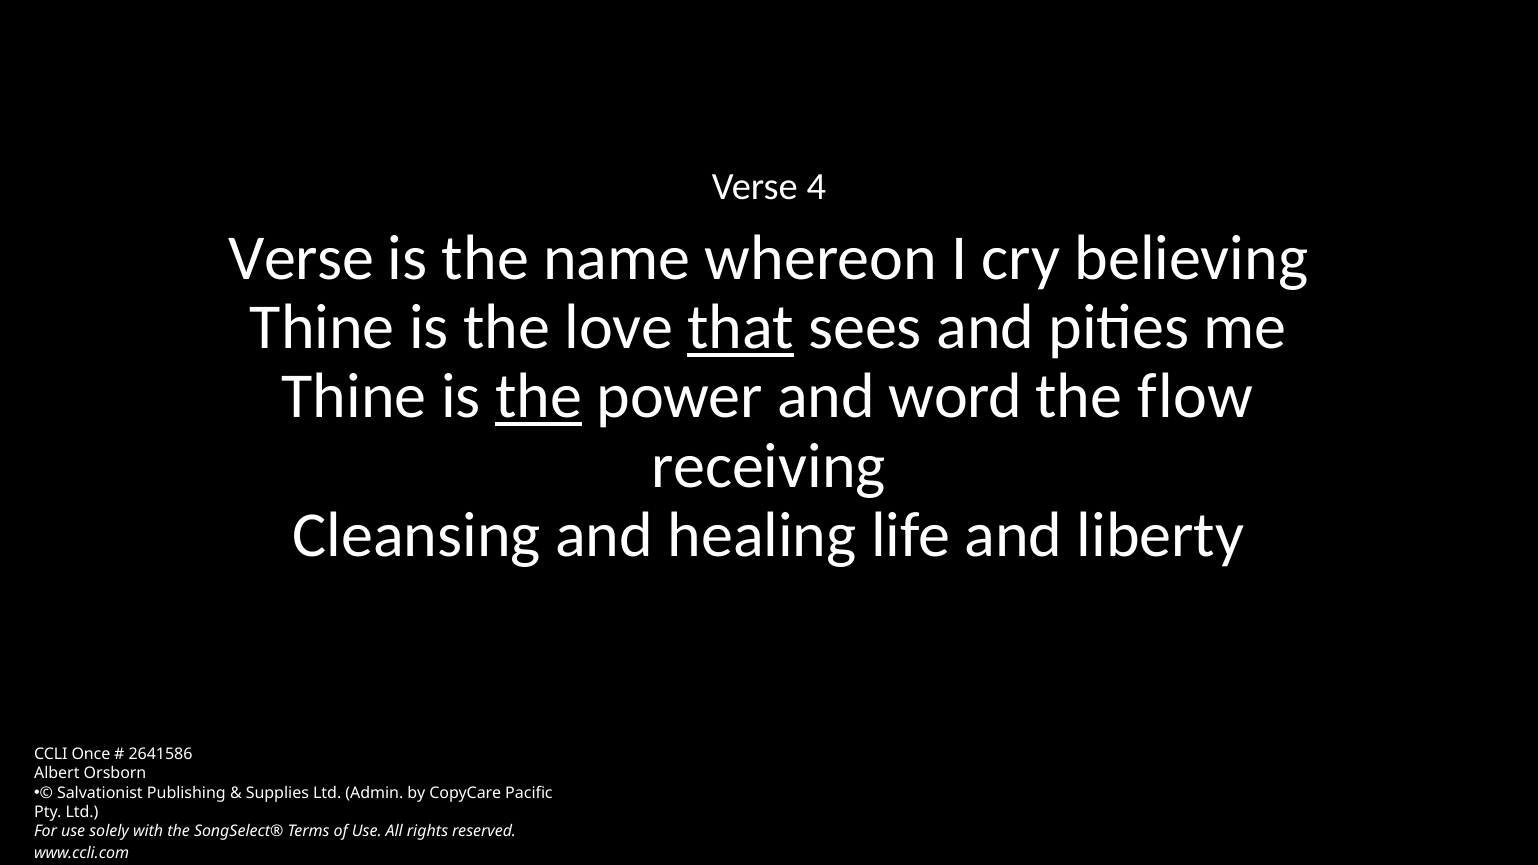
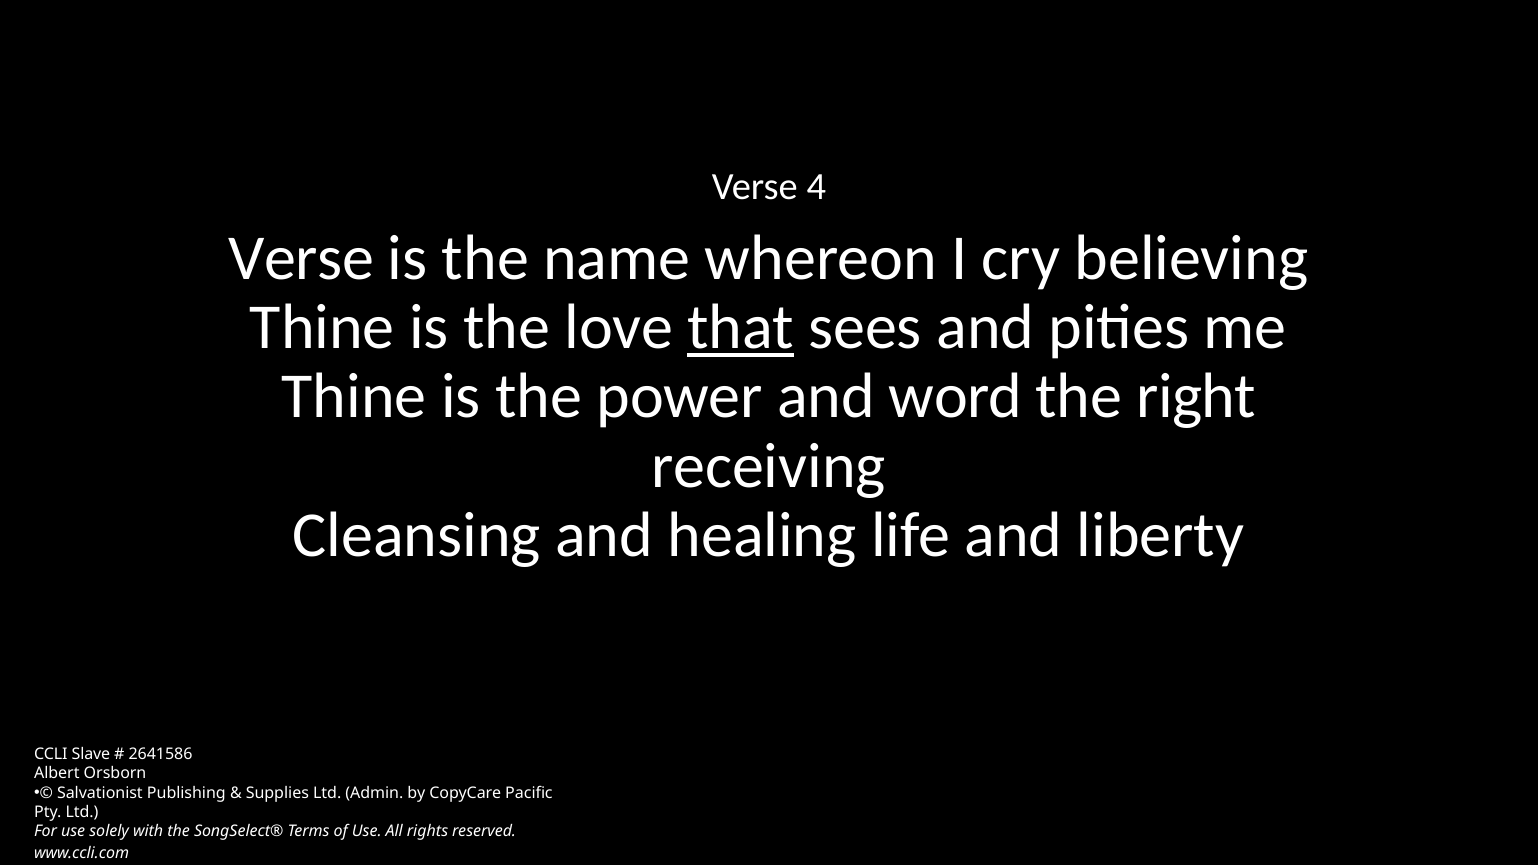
the at (539, 397) underline: present -> none
flow: flow -> right
Once: Once -> Slave
